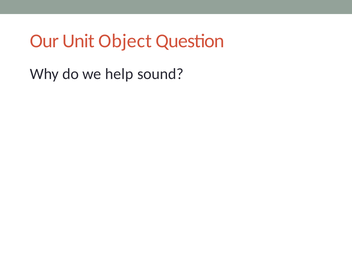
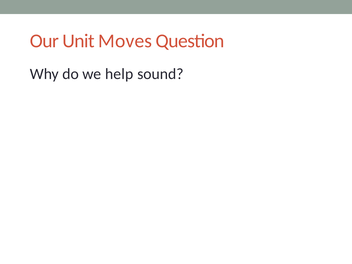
Object: Object -> Moves
